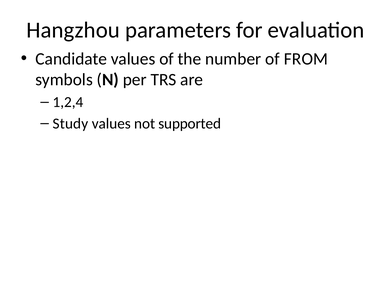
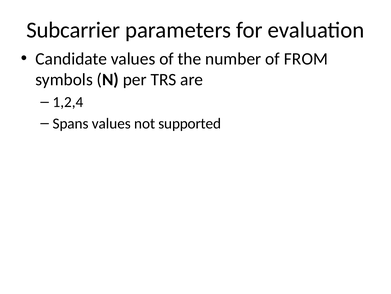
Hangzhou: Hangzhou -> Subcarrier
Study: Study -> Spans
